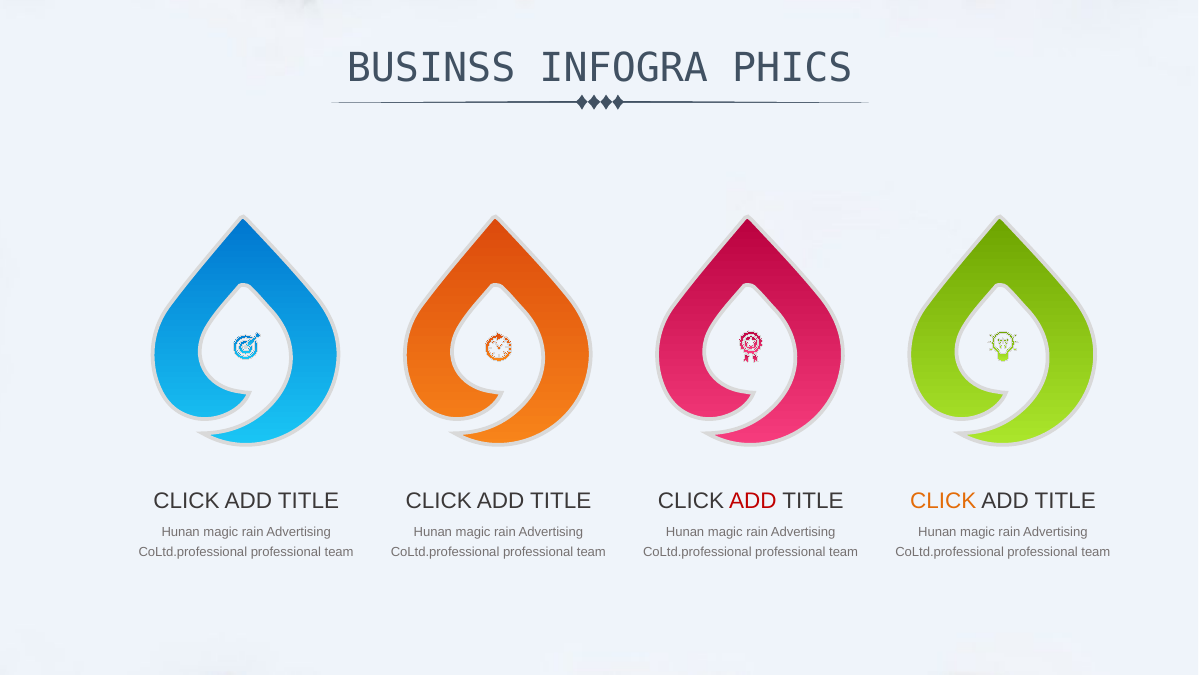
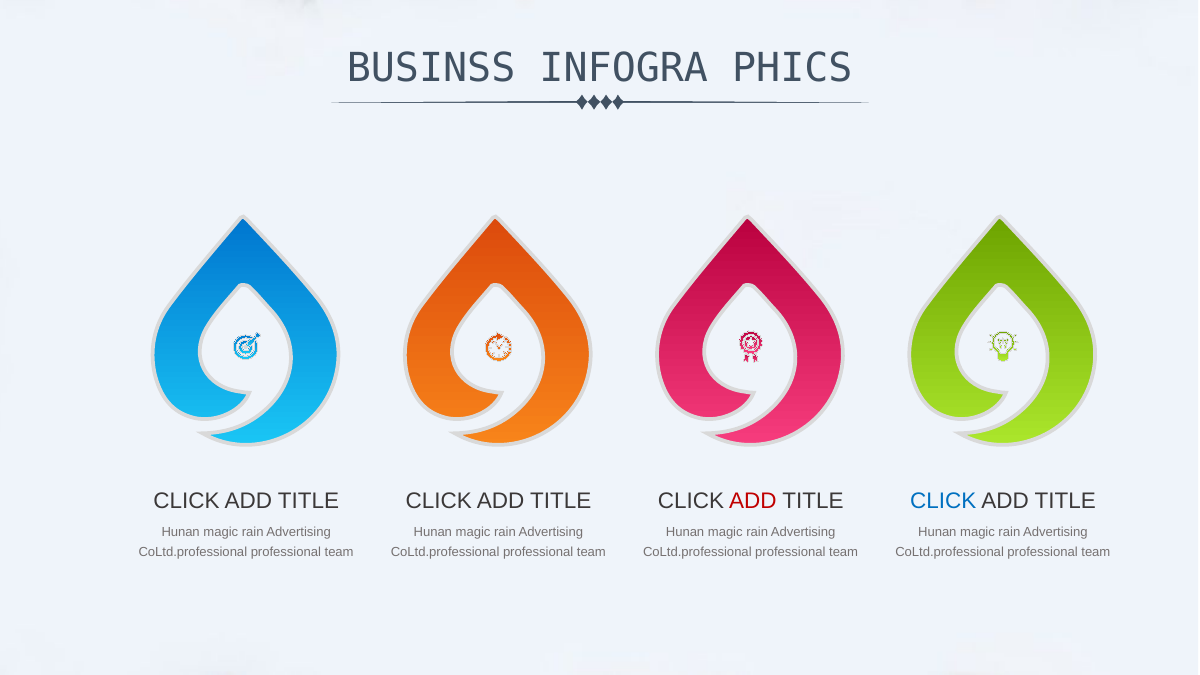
CLICK at (943, 501) colour: orange -> blue
